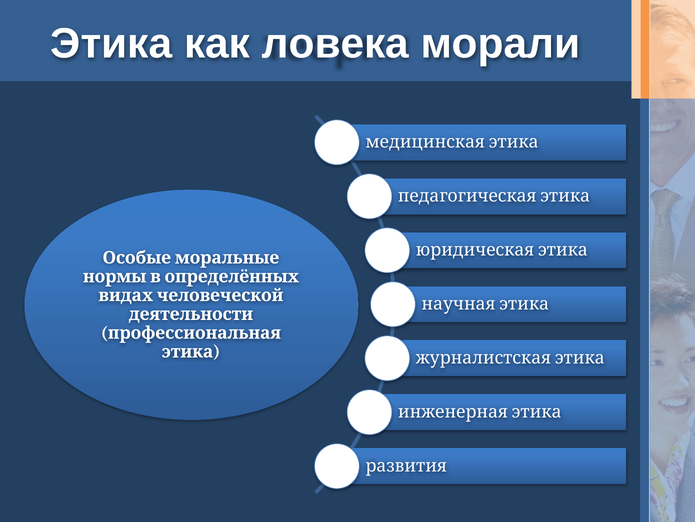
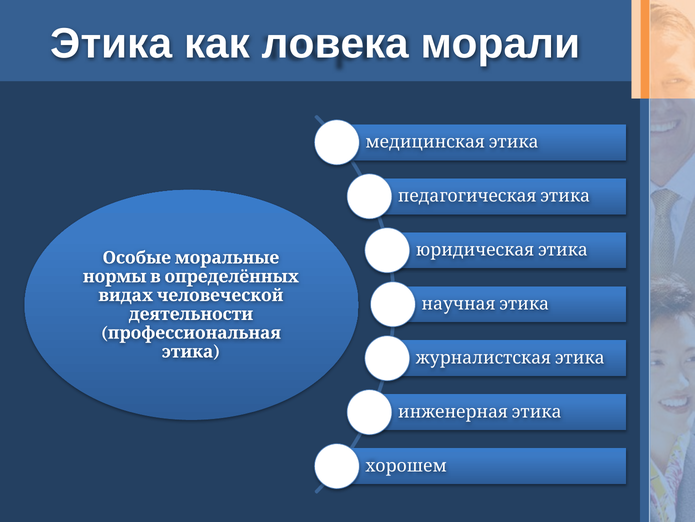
развития: развития -> хорошем
